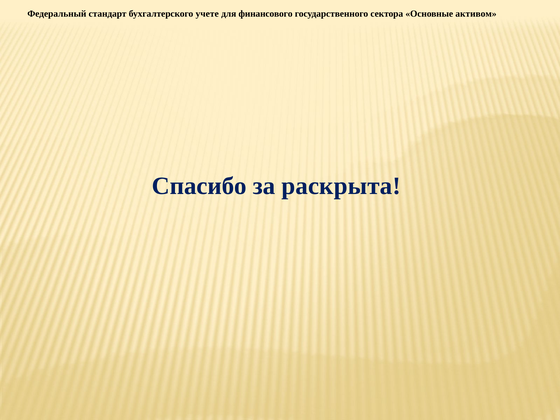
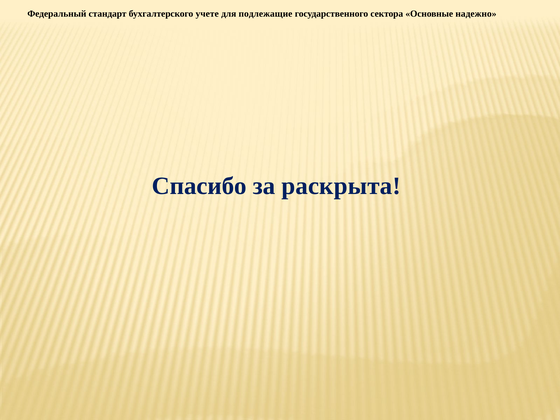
финансового: финансового -> подлежащие
активом: активом -> надежно
